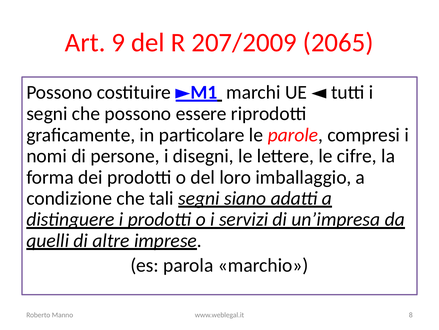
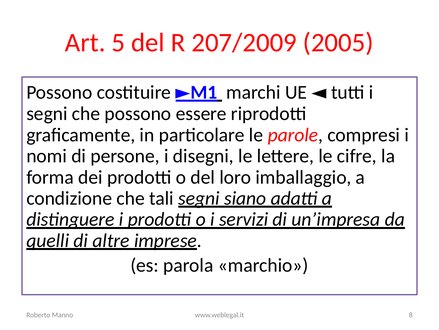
9: 9 -> 5
2065: 2065 -> 2005
